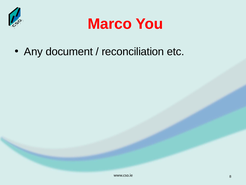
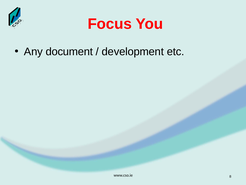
Marco: Marco -> Focus
reconciliation: reconciliation -> development
